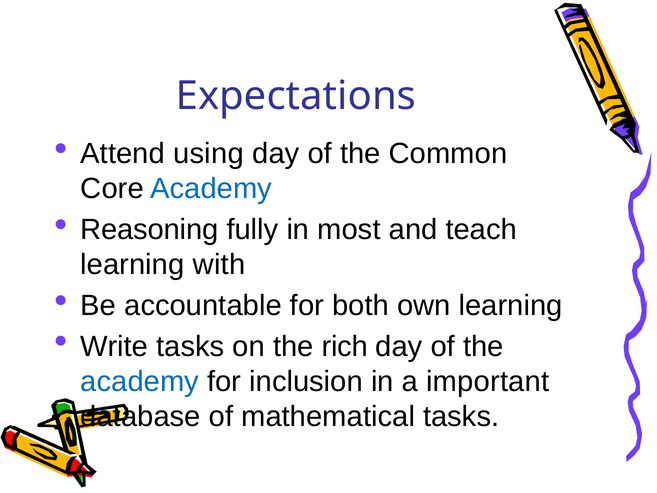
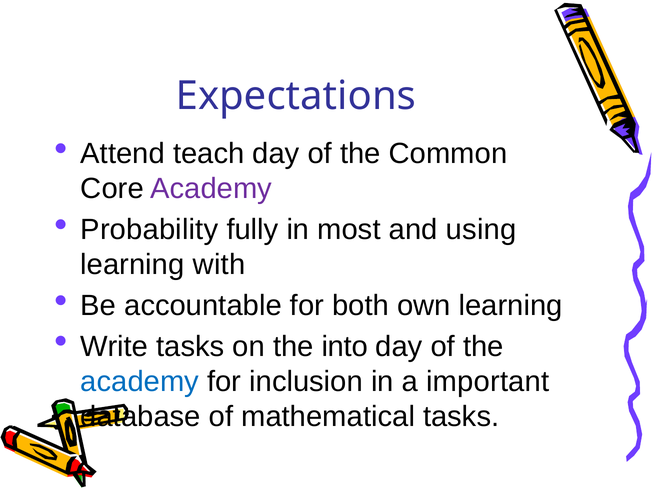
using: using -> teach
Academy at (211, 189) colour: blue -> purple
Reasoning: Reasoning -> Probability
teach: teach -> using
rich: rich -> into
